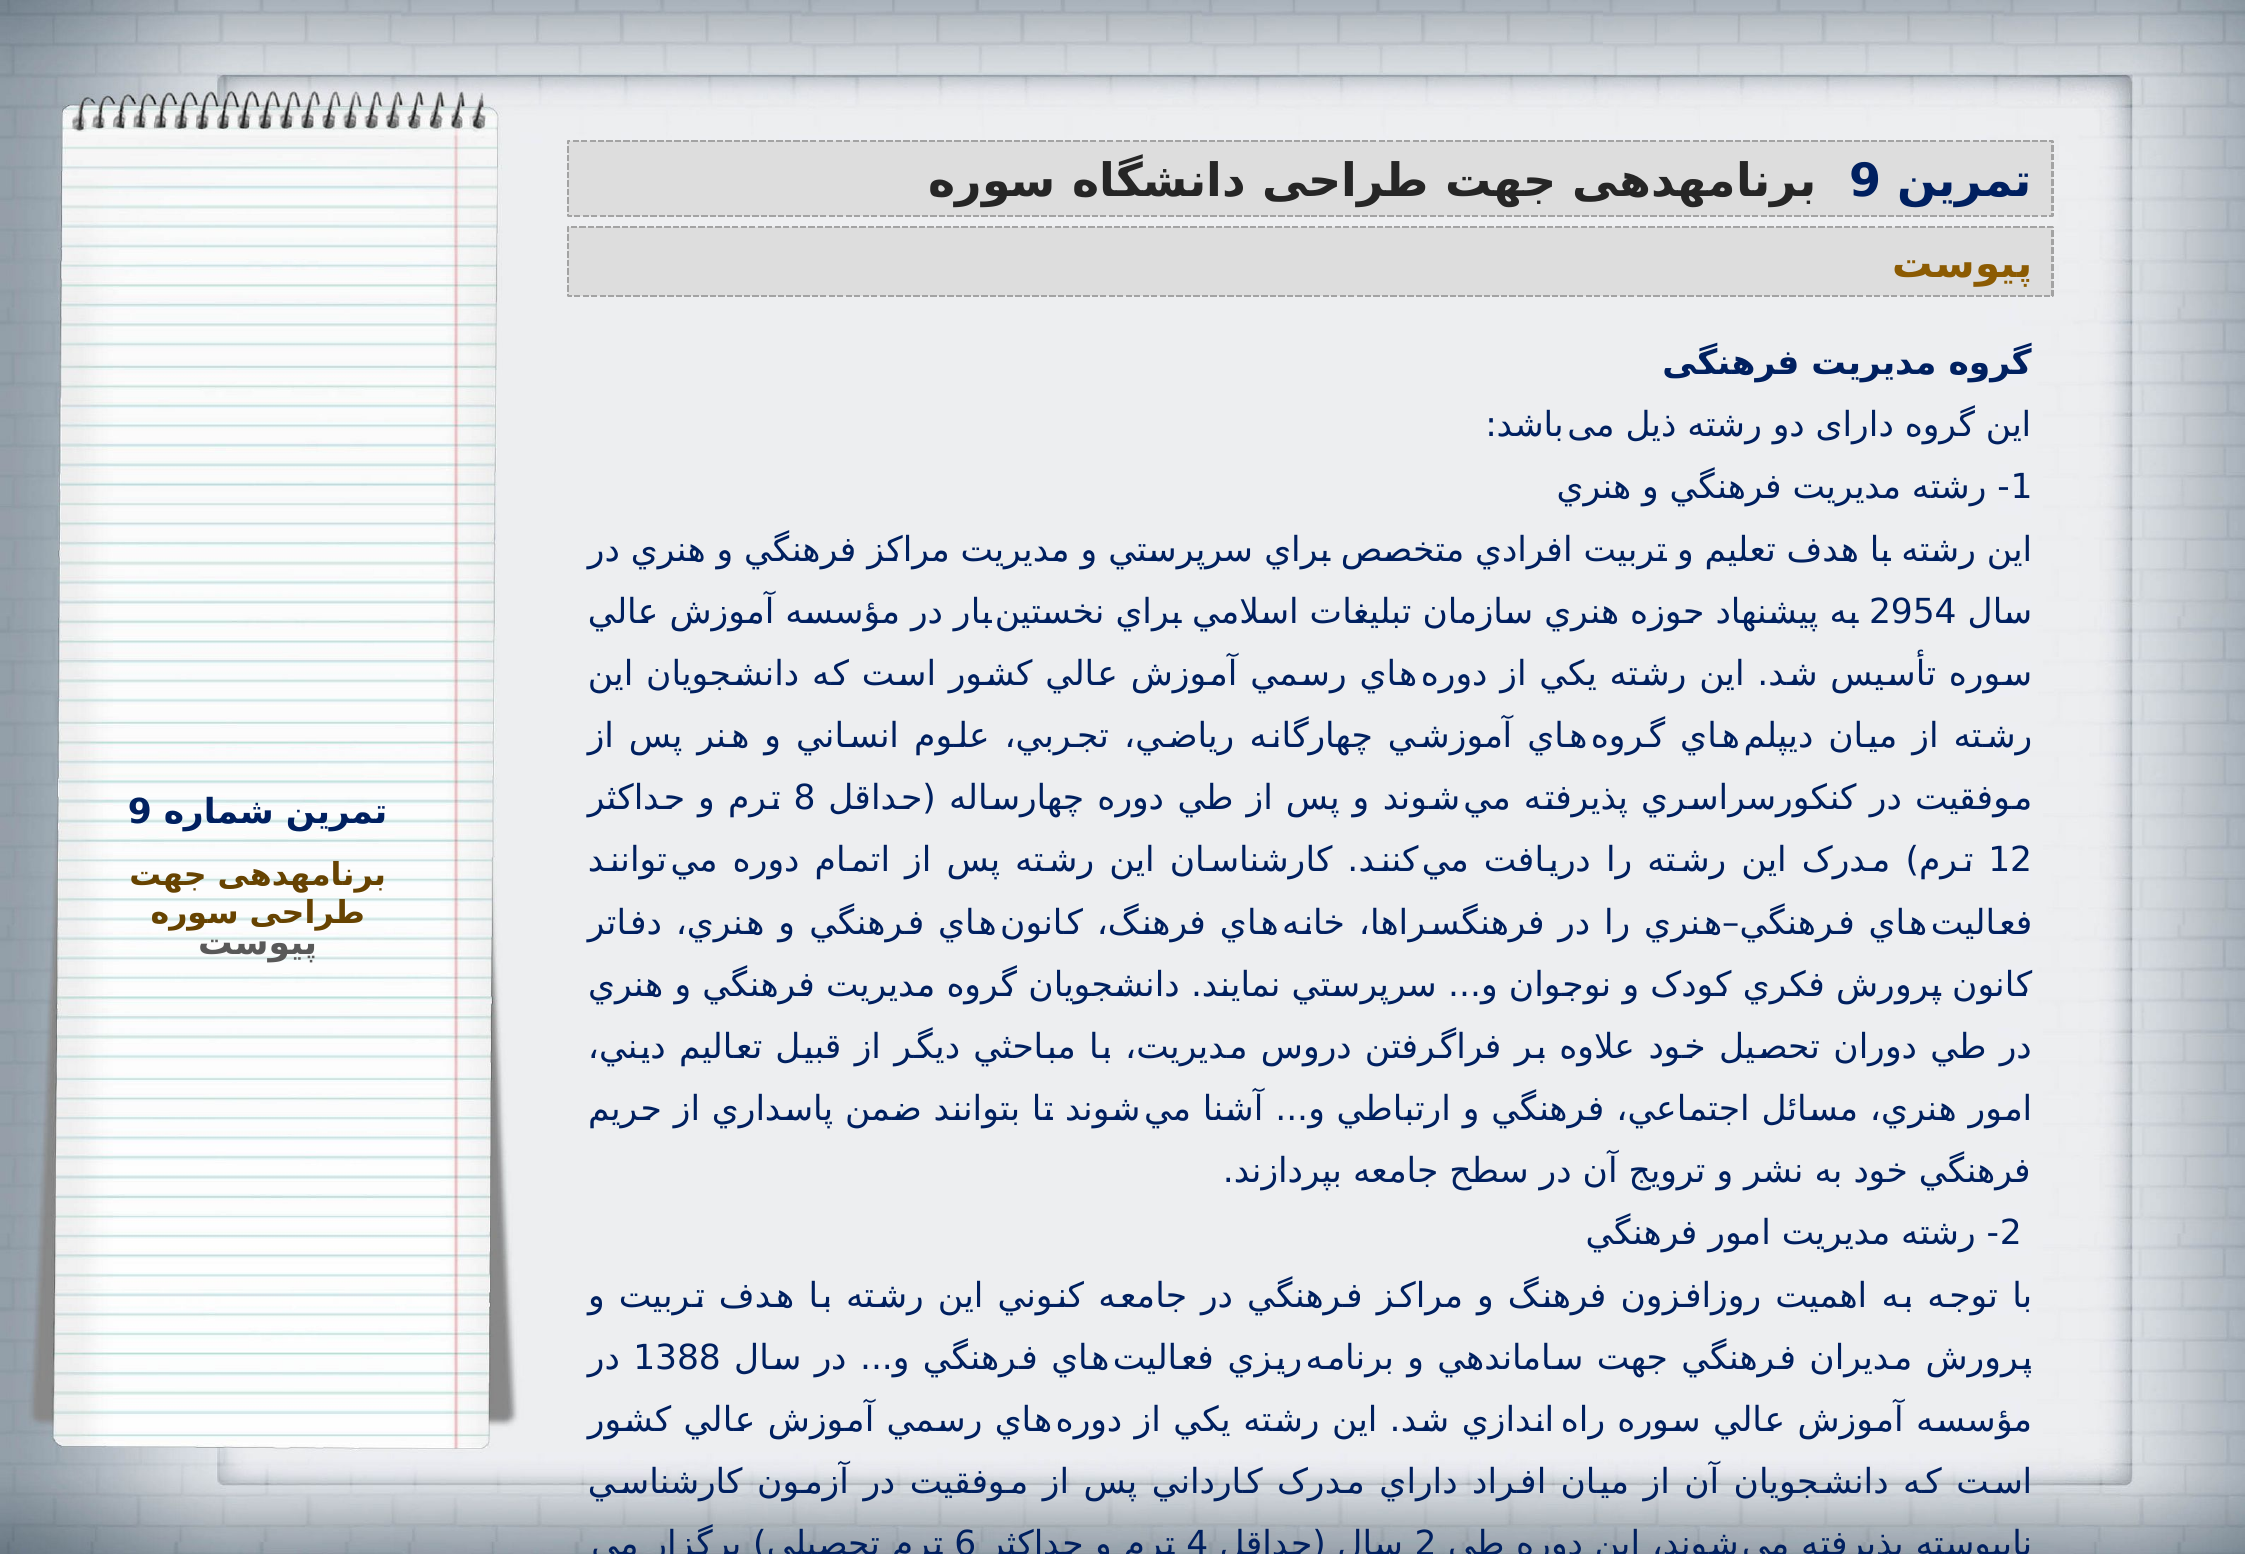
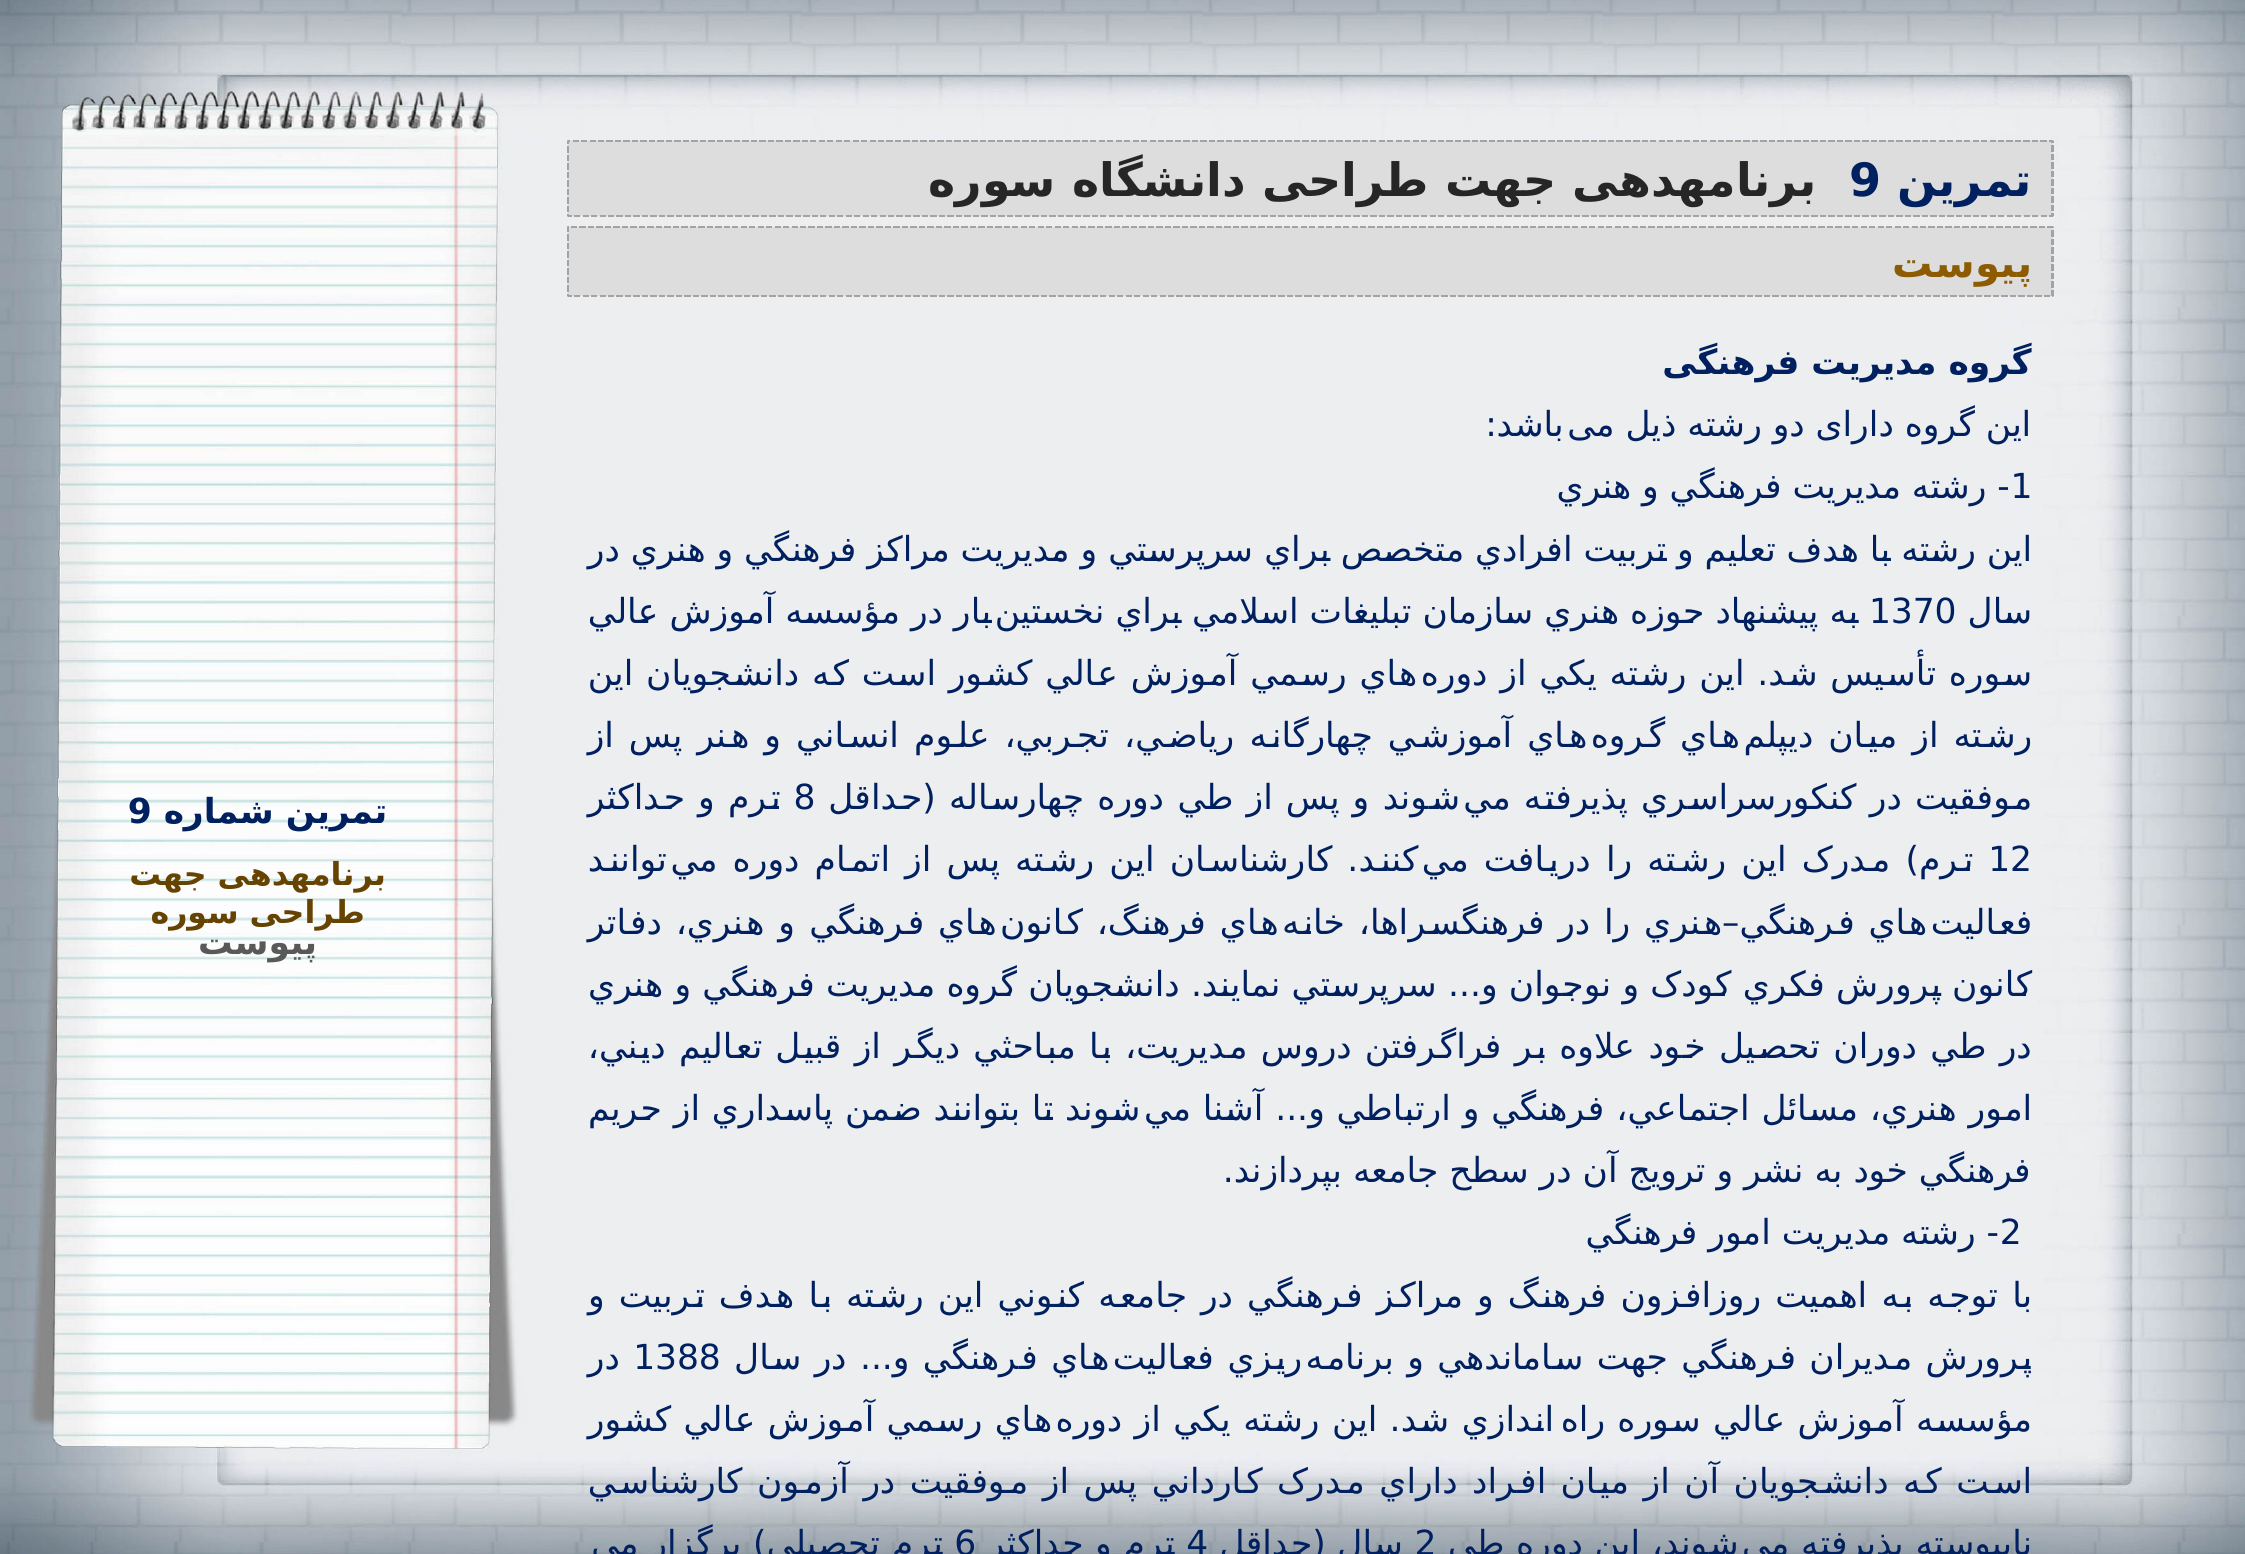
2954: 2954 -> 1370
